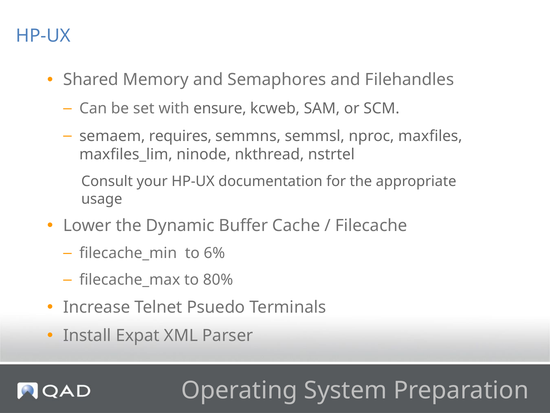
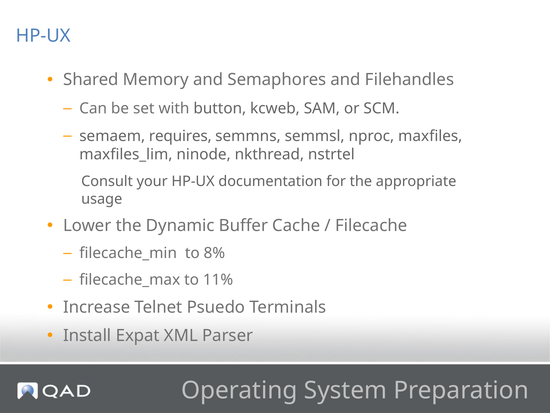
ensure: ensure -> button
6%: 6% -> 8%
80%: 80% -> 11%
